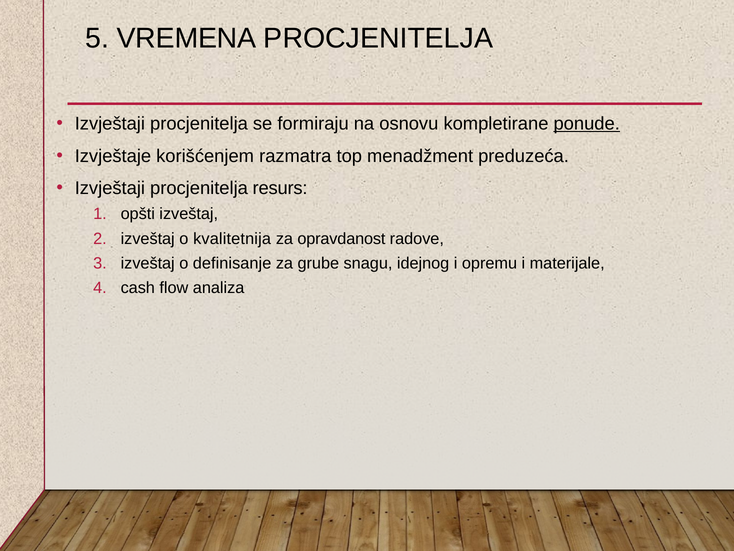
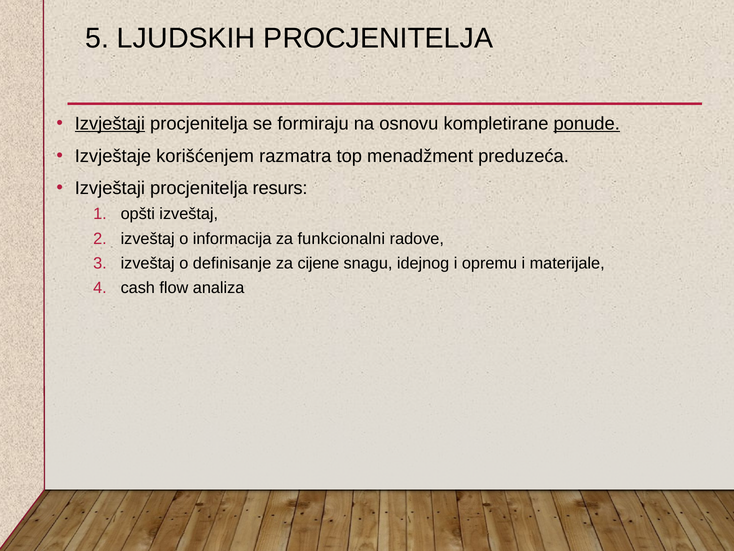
VREMENA: VREMENA -> LJUDSKIH
Izvještaji at (110, 124) underline: none -> present
kvalitetnija: kvalitetnija -> informacija
opravdanost: opravdanost -> funkcionalni
grube: grube -> cijene
